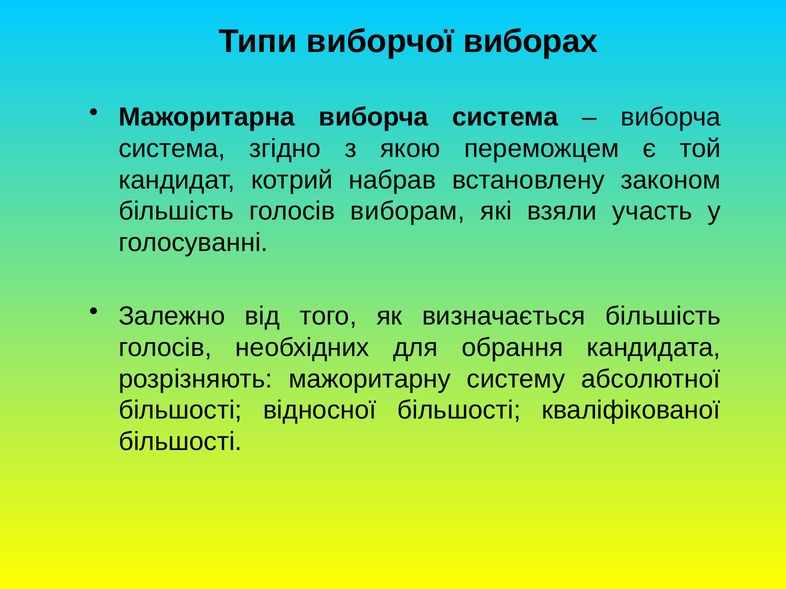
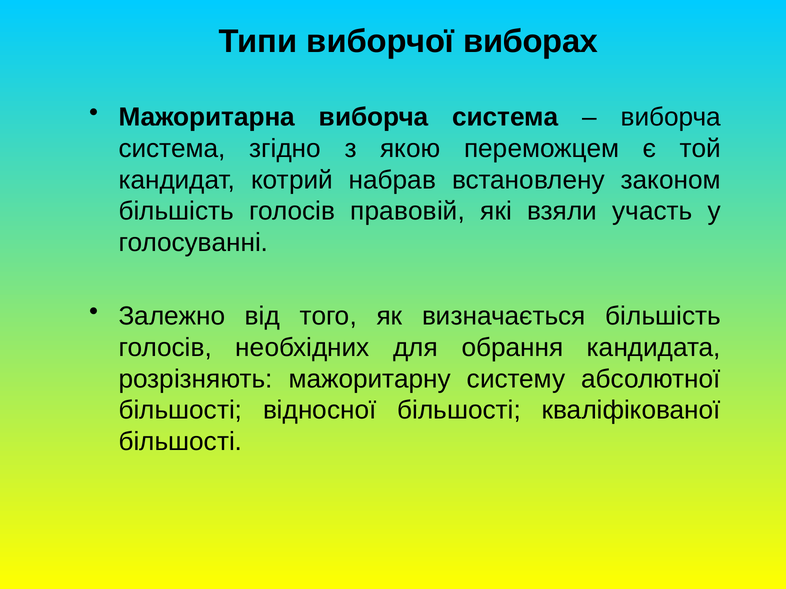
виборам: виборам -> правовій
